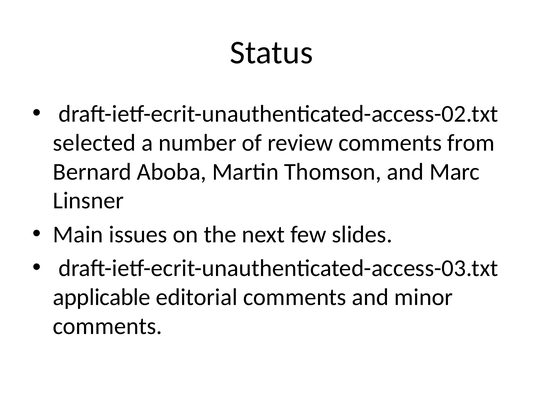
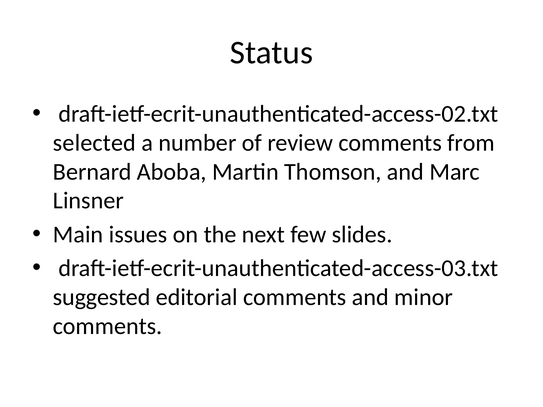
applicable: applicable -> suggested
